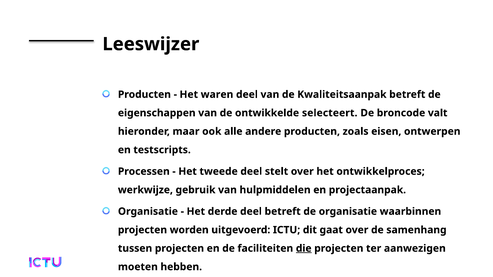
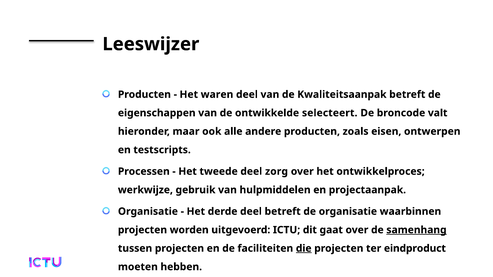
stelt: stelt -> zorg
samenhang underline: none -> present
aanwezigen: aanwezigen -> eindproduct
